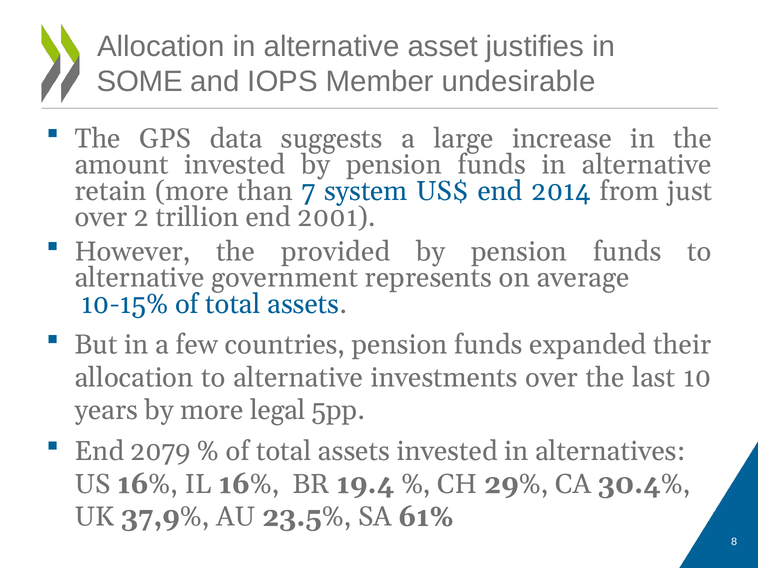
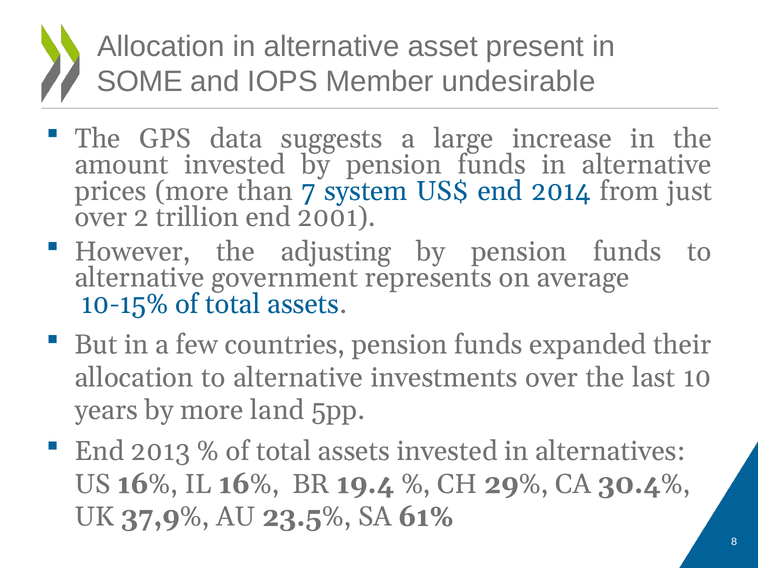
justifies: justifies -> present
retain: retain -> prices
provided: provided -> adjusting
legal: legal -> land
2079: 2079 -> 2013
